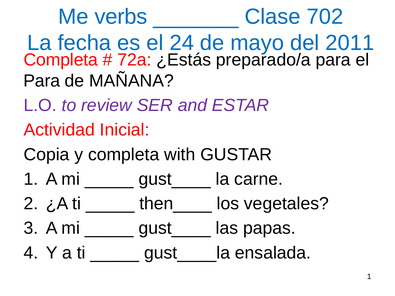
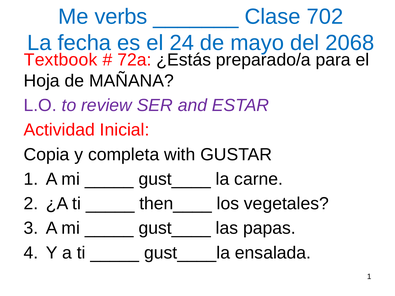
2011: 2011 -> 2068
Completa at (61, 60): Completa -> Textbook
Para at (42, 81): Para -> Hoja
